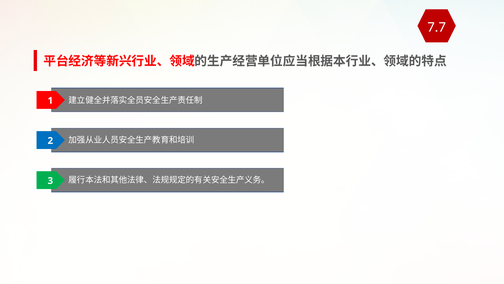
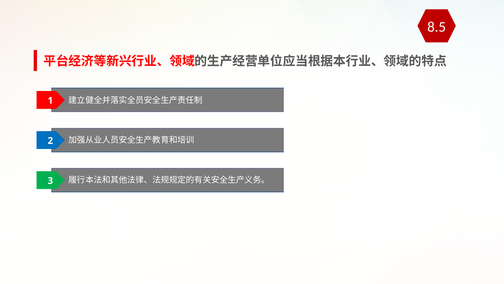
7.7: 7.7 -> 8.5
